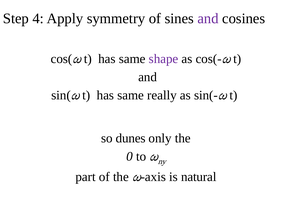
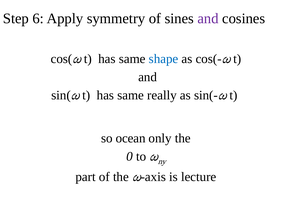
4: 4 -> 6
shape colour: purple -> blue
dunes: dunes -> ocean
natural: natural -> lecture
